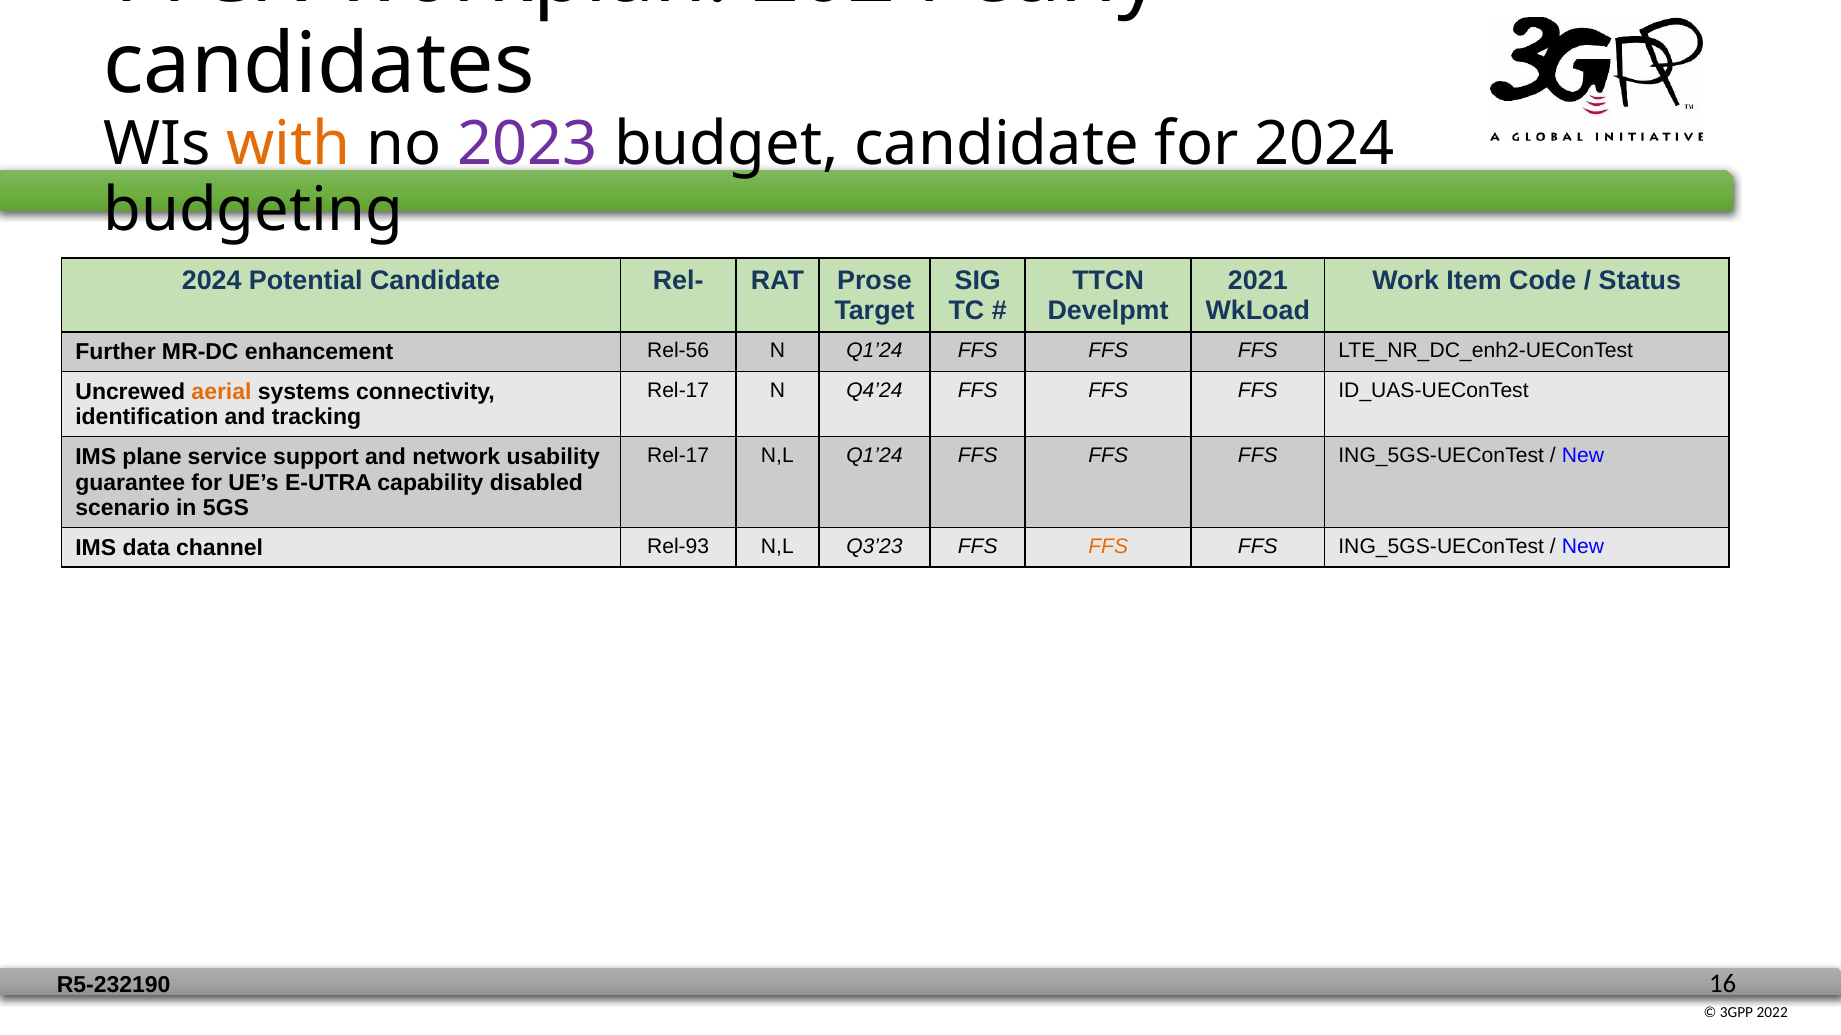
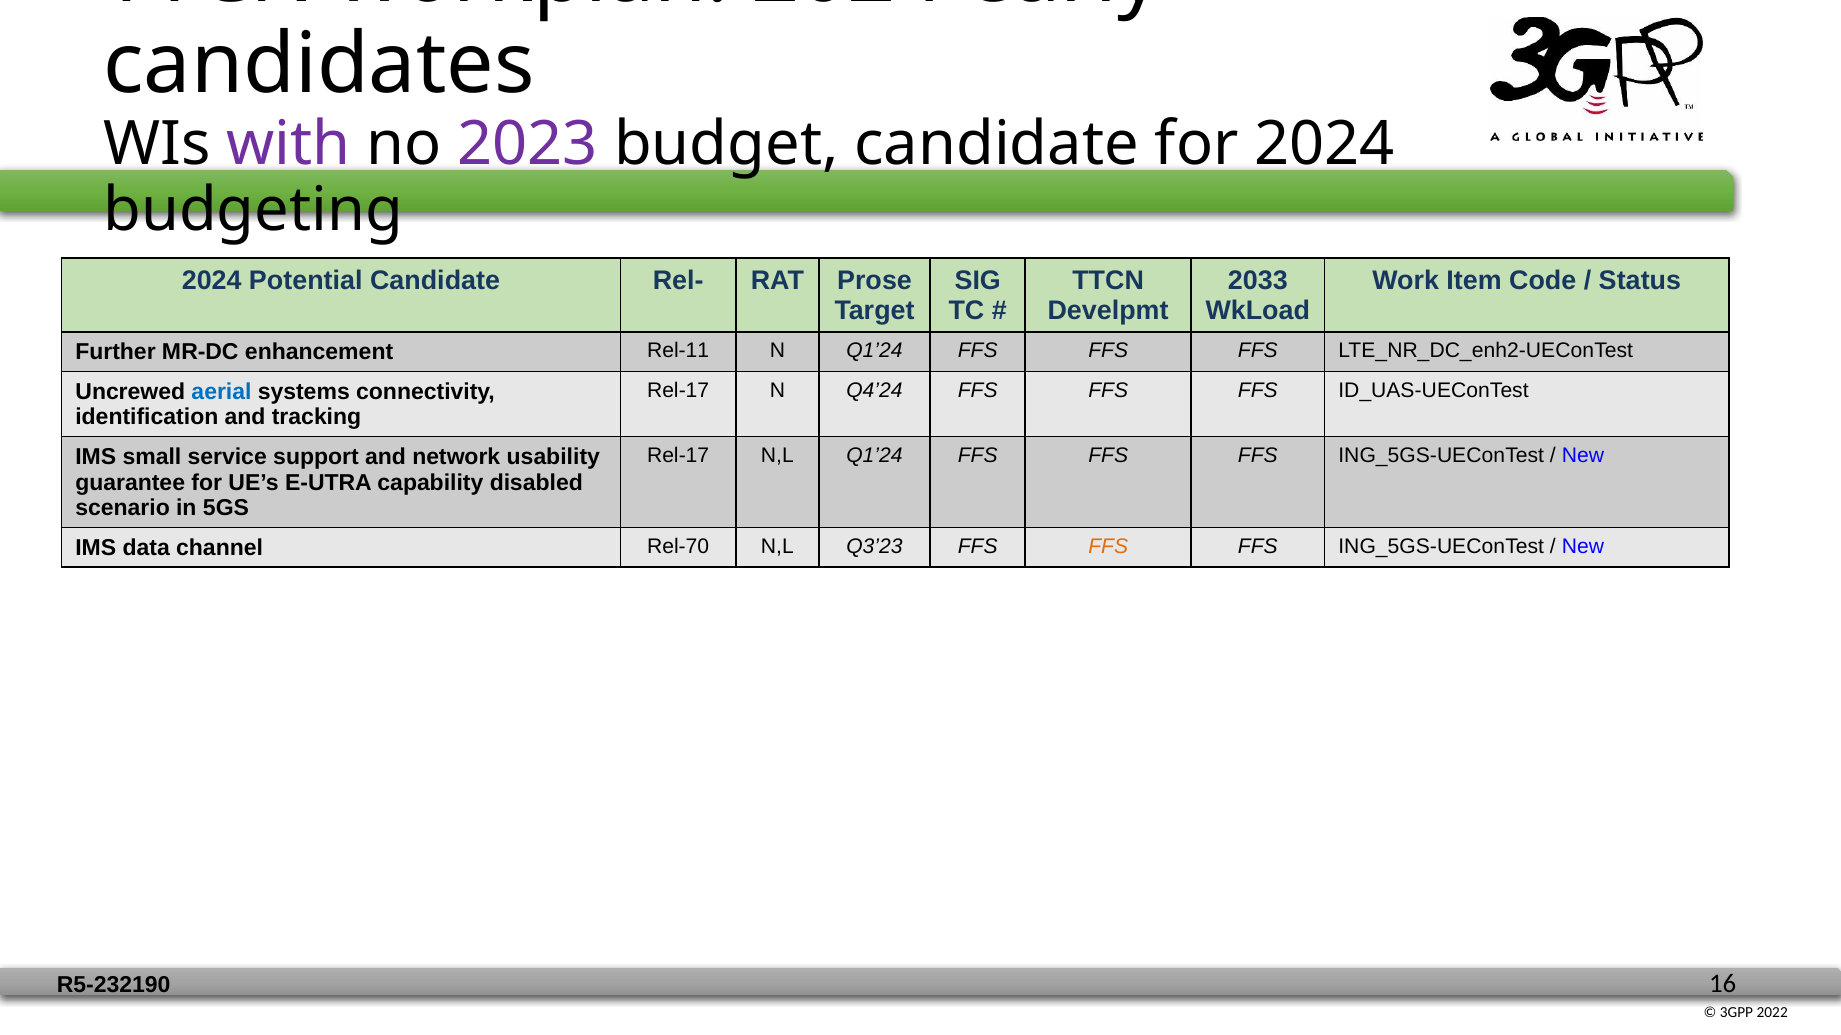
with colour: orange -> purple
2021: 2021 -> 2033
Rel-56: Rel-56 -> Rel-11
aerial colour: orange -> blue
plane: plane -> small
Rel-93: Rel-93 -> Rel-70
